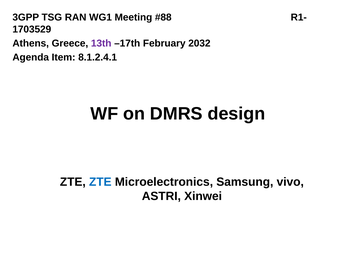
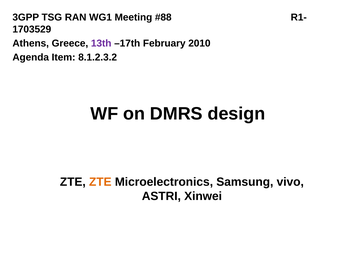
2032: 2032 -> 2010
8.1.2.4.1: 8.1.2.4.1 -> 8.1.2.3.2
ZTE at (100, 182) colour: blue -> orange
